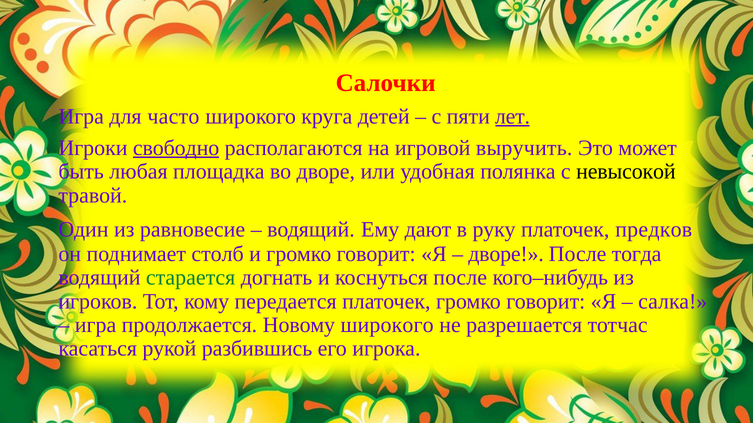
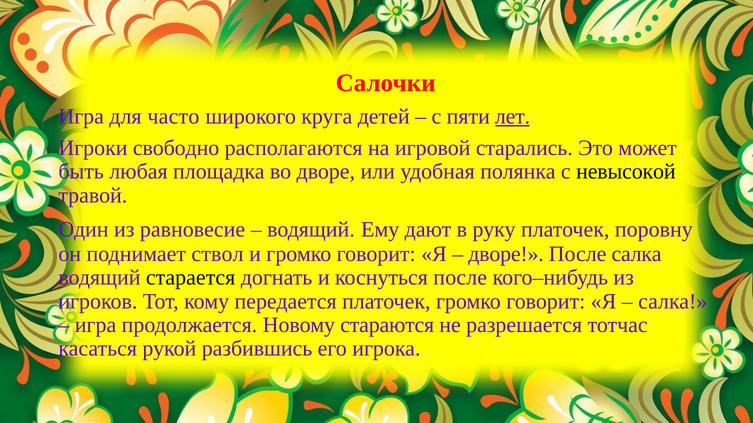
свободно underline: present -> none
выручить: выручить -> старались
предков: предков -> поровну
столб: столб -> ствол
После тогда: тогда -> салка
старается colour: green -> black
Новому широкого: широкого -> стараются
